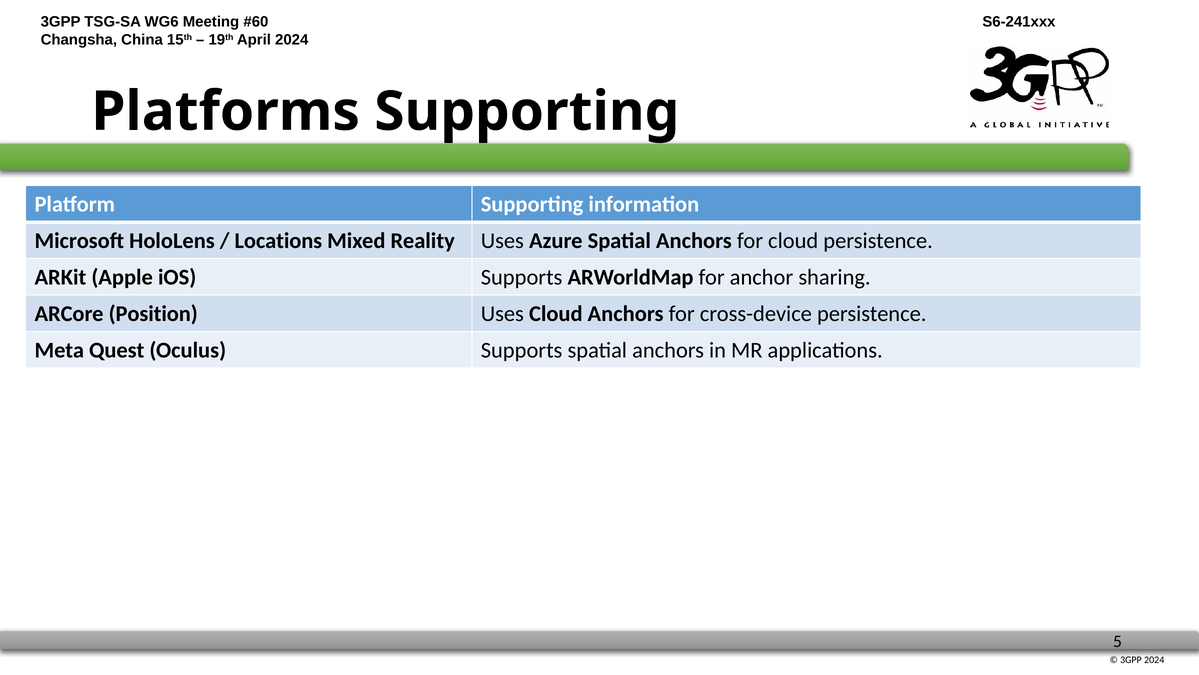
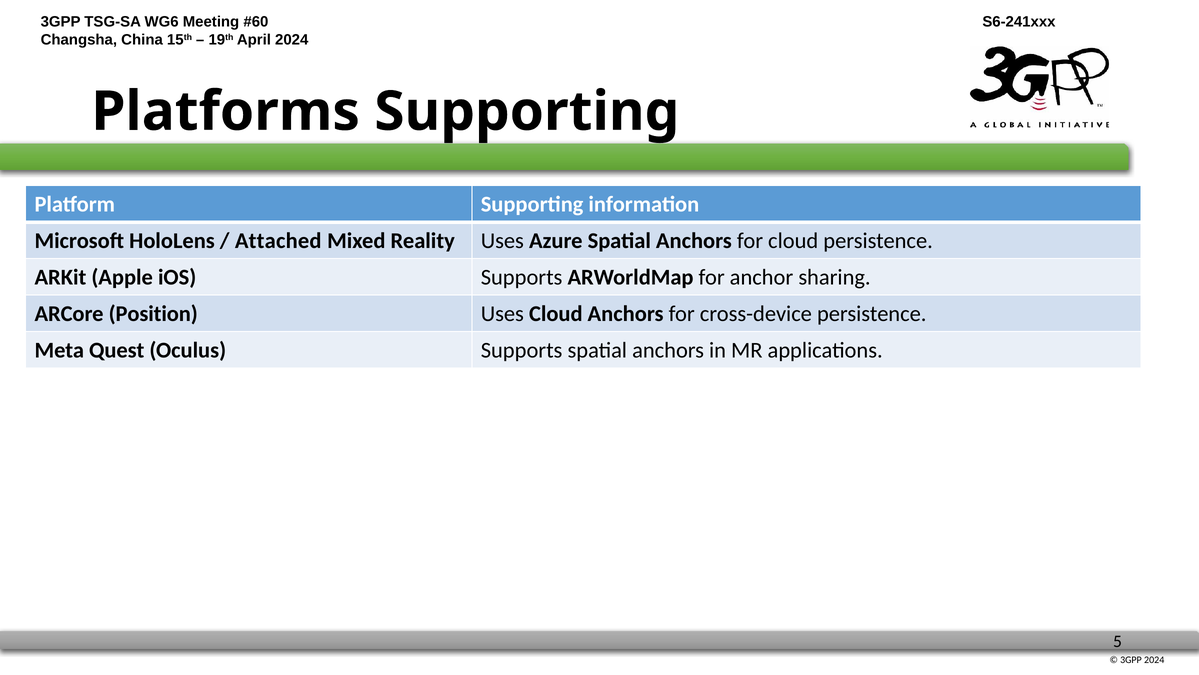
Locations: Locations -> Attached
